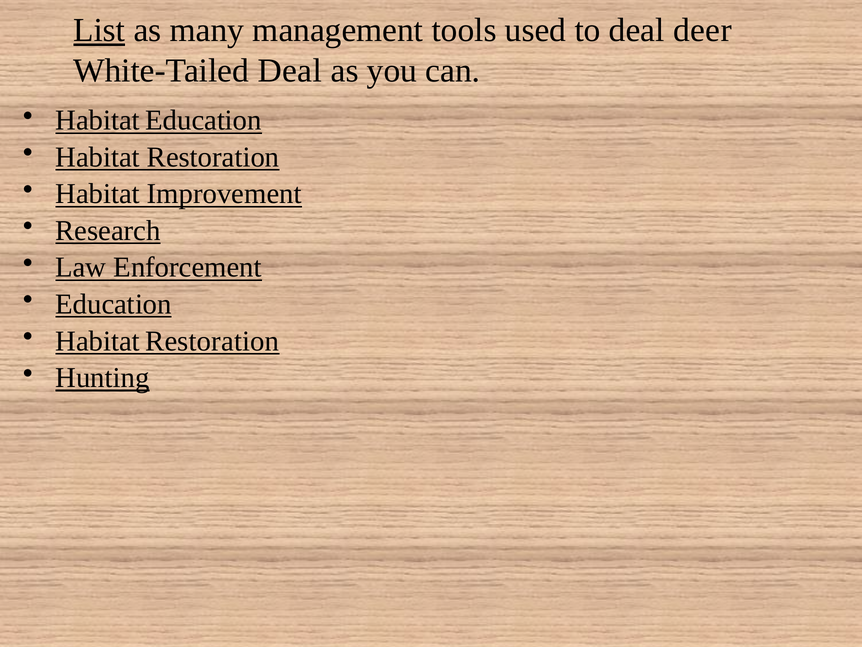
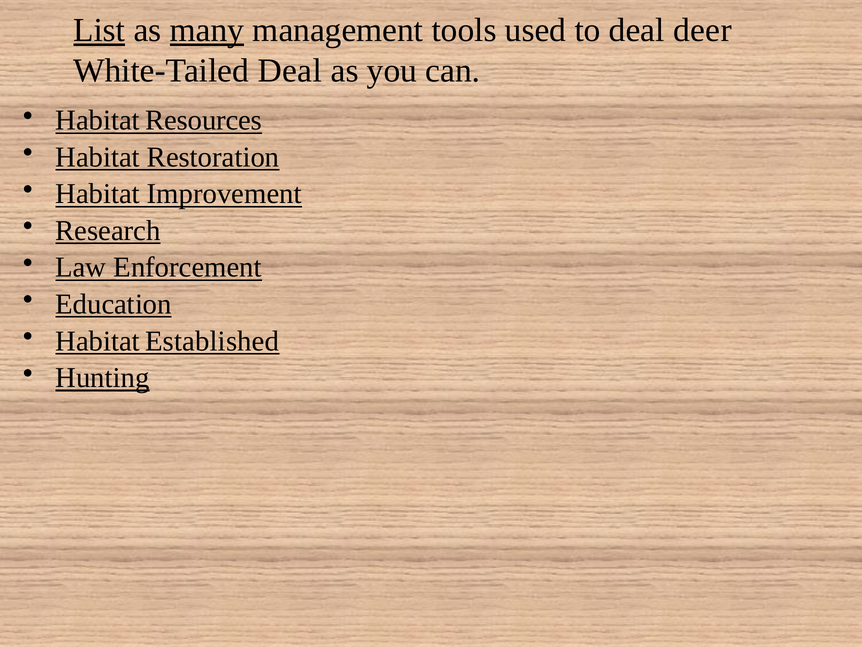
many underline: none -> present
Habitat Education: Education -> Resources
Restoration at (212, 341): Restoration -> Established
